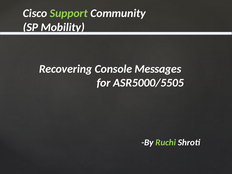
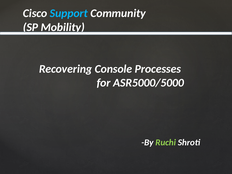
Support colour: light green -> light blue
Messages: Messages -> Processes
ASR5000/5505: ASR5000/5505 -> ASR5000/5000
